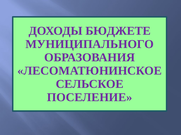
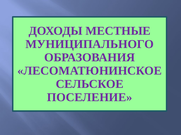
БЮДЖЕТЕ: БЮДЖЕТЕ -> МЕСТНЫЕ
